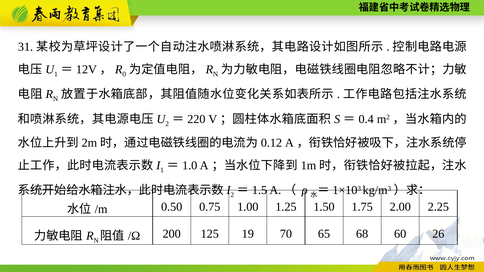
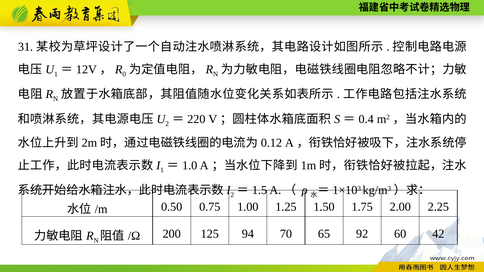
19: 19 -> 94
68: 68 -> 92
26: 26 -> 42
